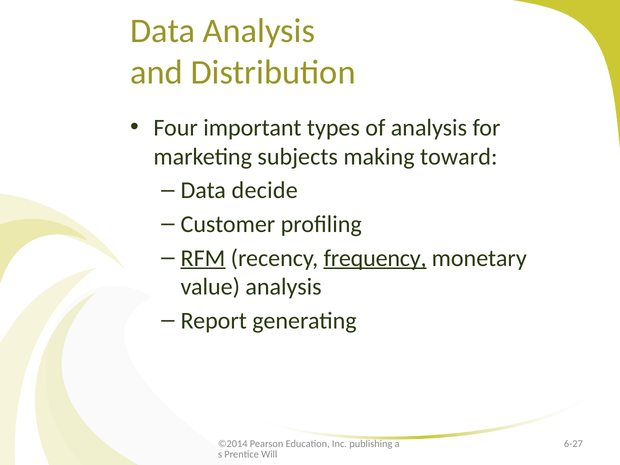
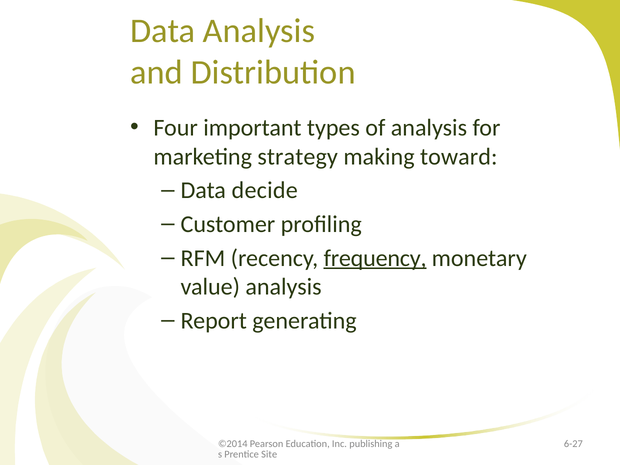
subjects: subjects -> strategy
RFM underline: present -> none
Will: Will -> Site
